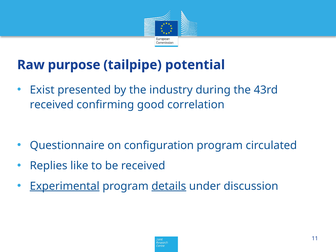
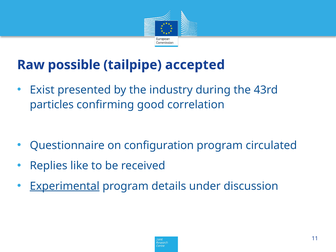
purpose: purpose -> possible
potential: potential -> accepted
received at (52, 105): received -> particles
details underline: present -> none
